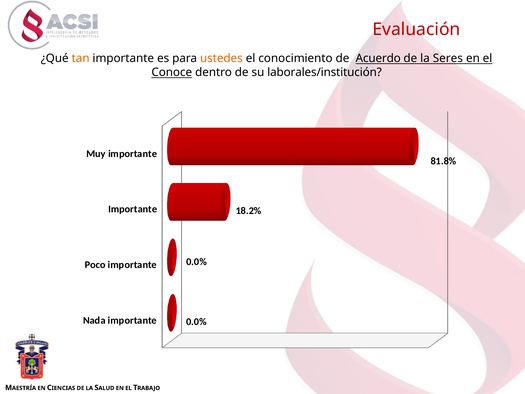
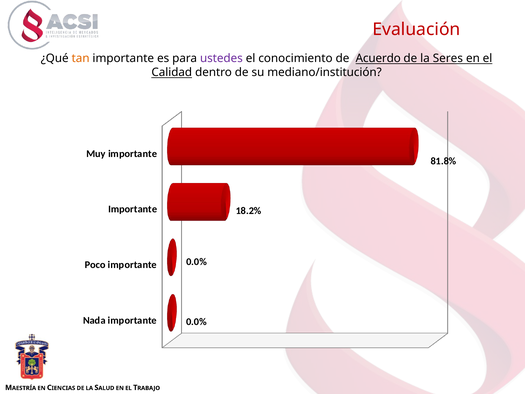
ustedes colour: orange -> purple
Conoce: Conoce -> Calidad
laborales/institución: laborales/institución -> mediano/institución
